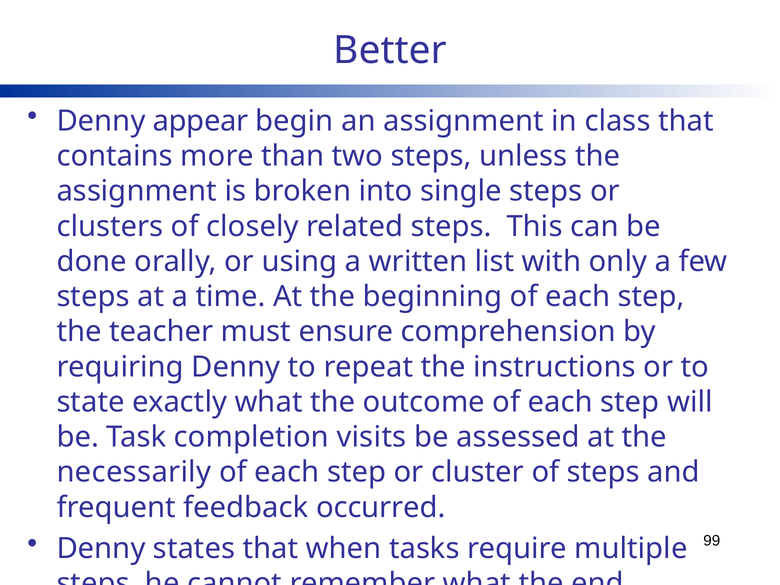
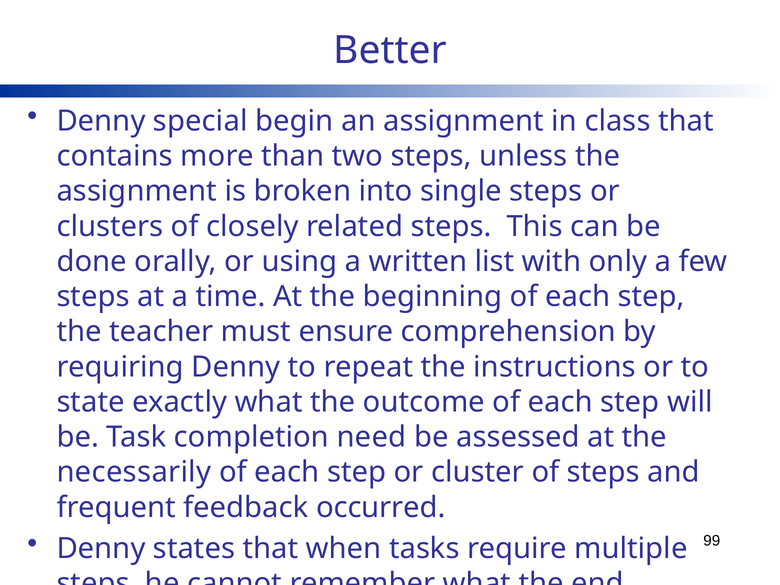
appear: appear -> special
visits: visits -> need
